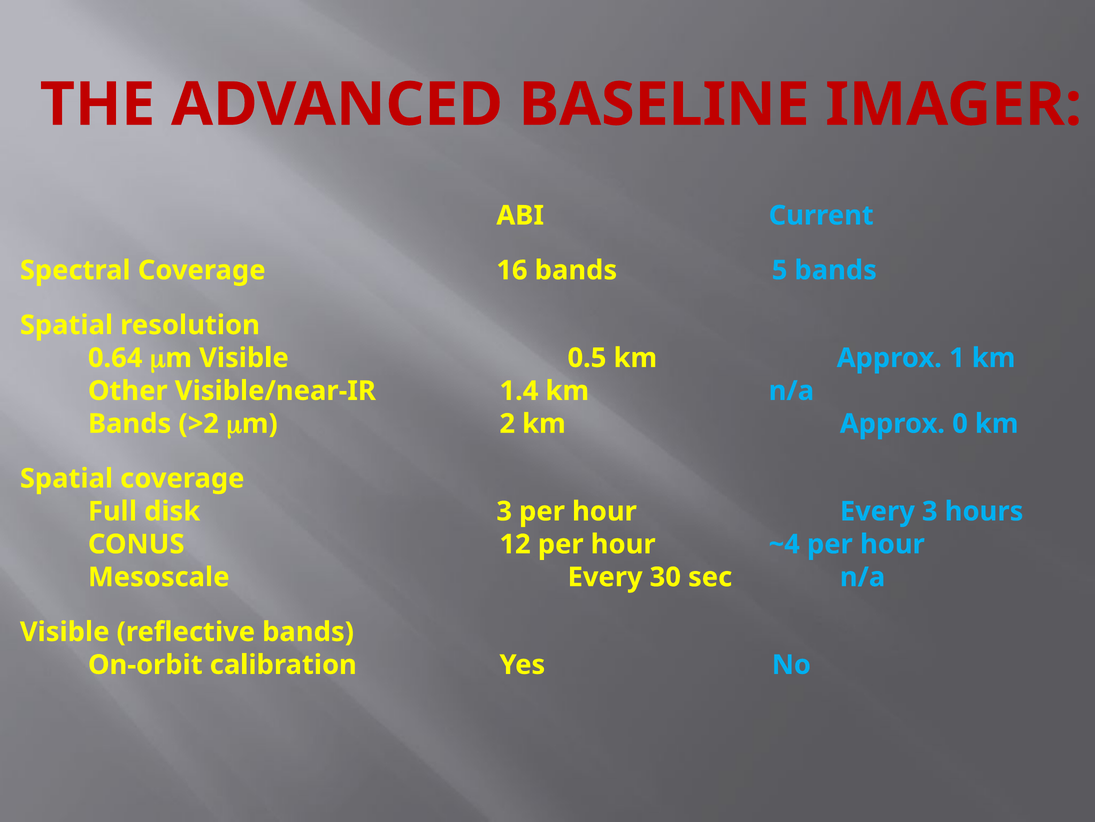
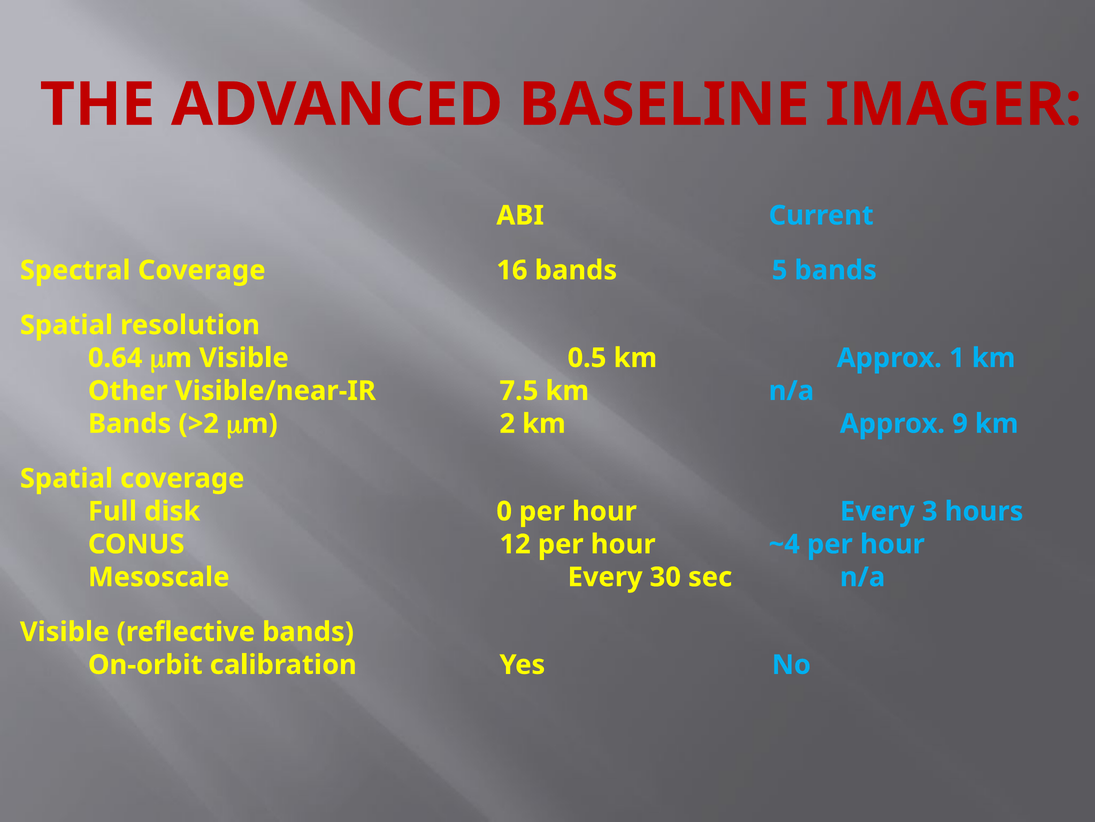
1.4: 1.4 -> 7.5
0: 0 -> 9
disk 3: 3 -> 0
